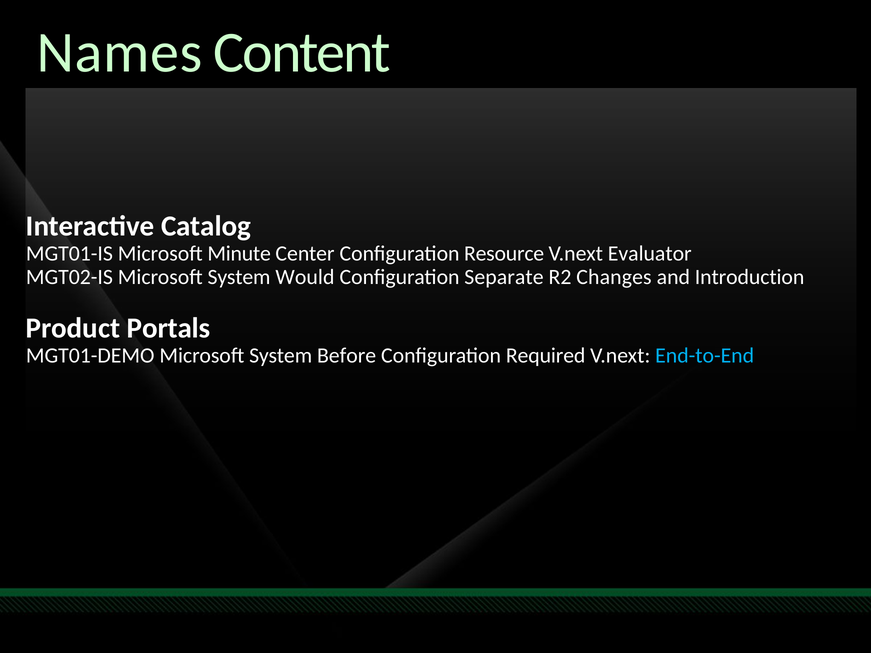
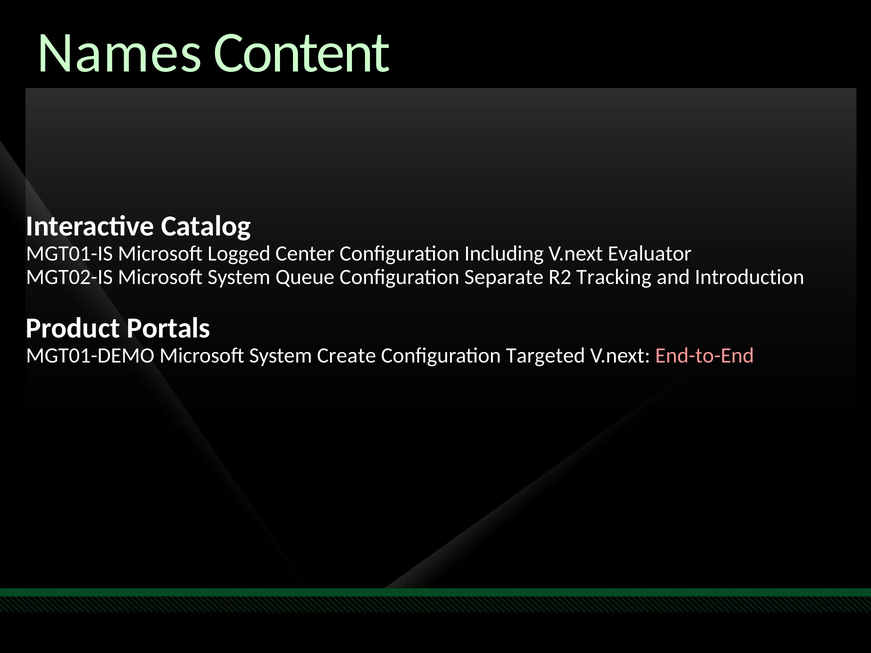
Minute: Minute -> Logged
Resource: Resource -> Including
Would: Would -> Queue
Changes: Changes -> Tracking
Before: Before -> Create
Required: Required -> Targeted
End-to-End colour: light blue -> pink
